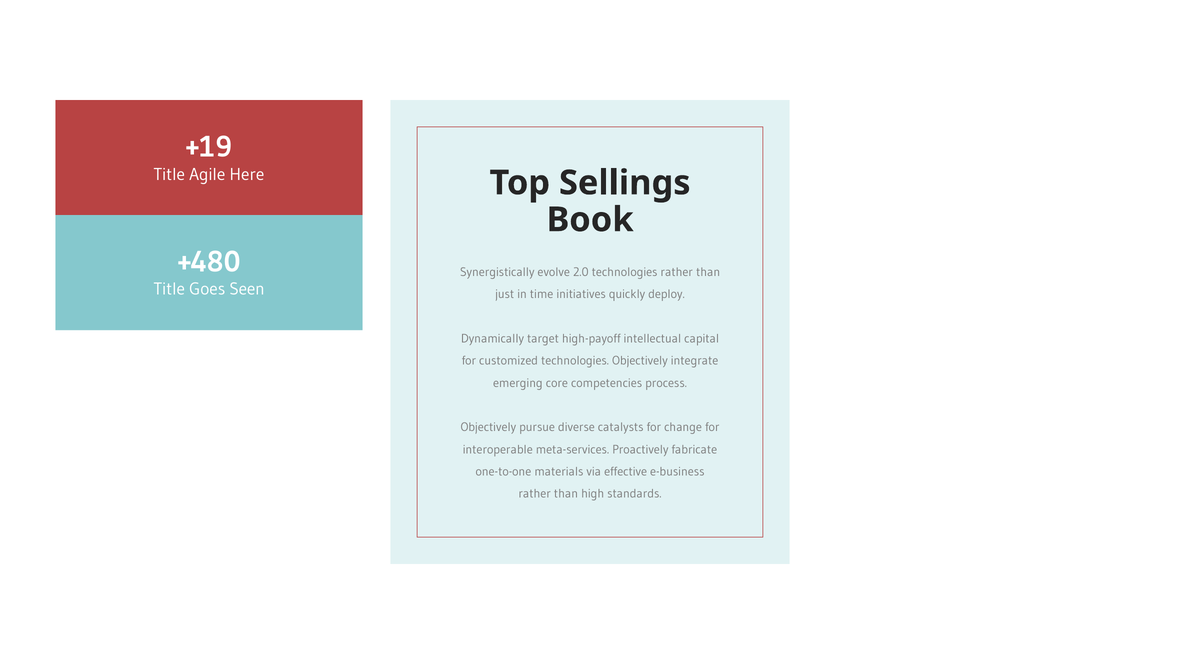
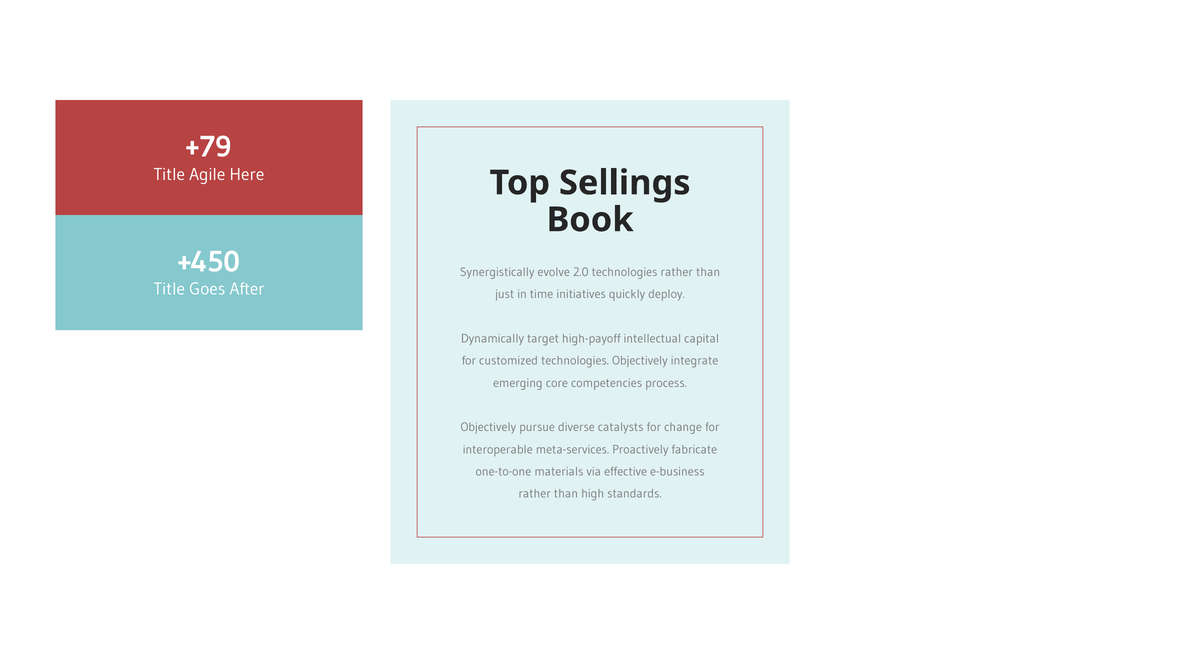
+19: +19 -> +79
+480: +480 -> +450
Seen: Seen -> After
